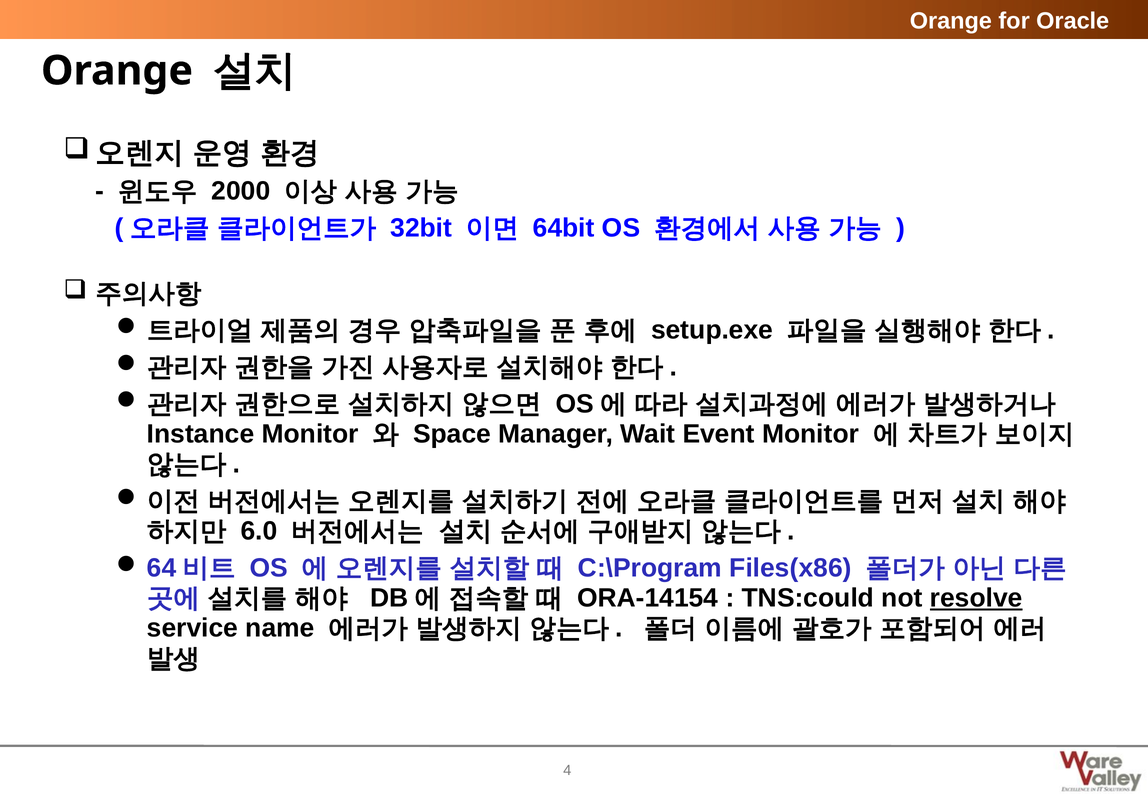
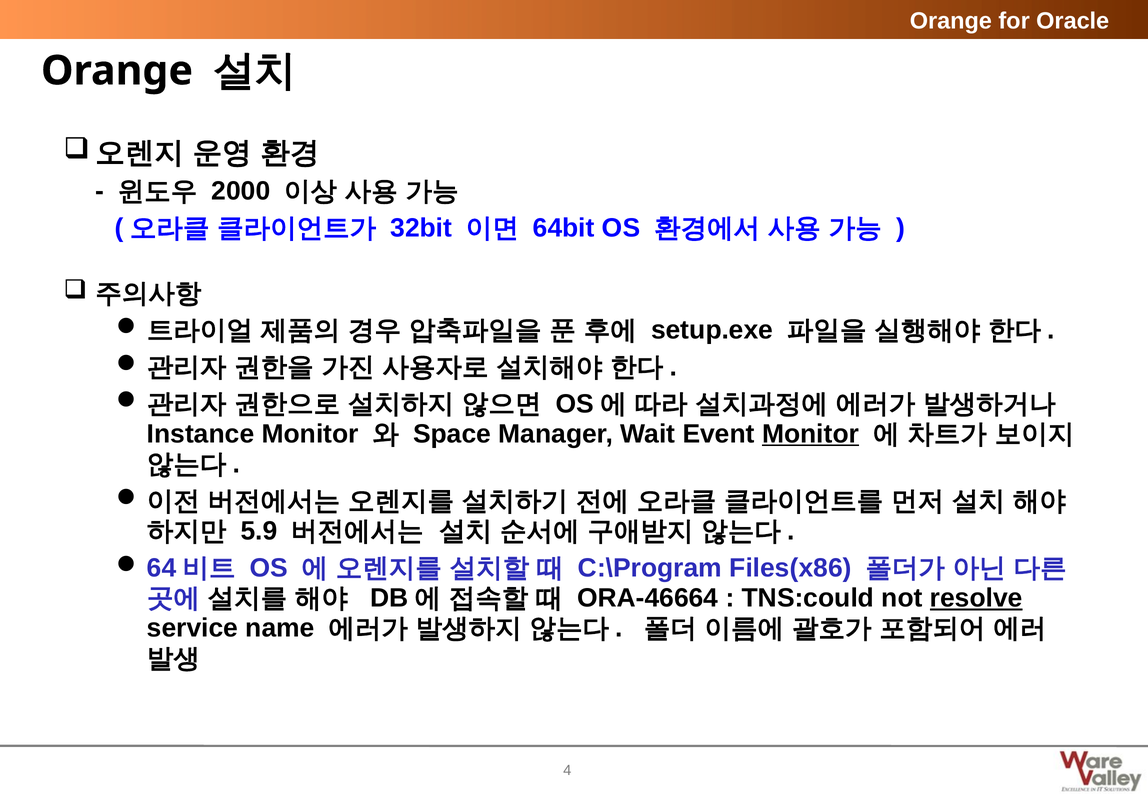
Monitor at (811, 434) underline: none -> present
6.0: 6.0 -> 5.9
ORA-14154: ORA-14154 -> ORA-46664
